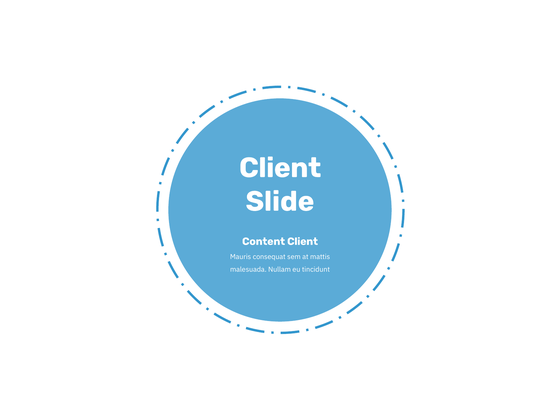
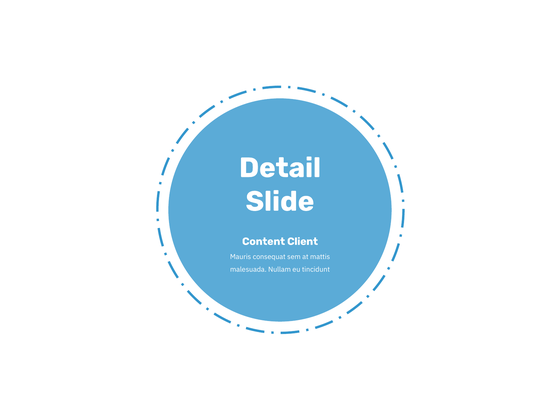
Client at (280, 168): Client -> Detail
